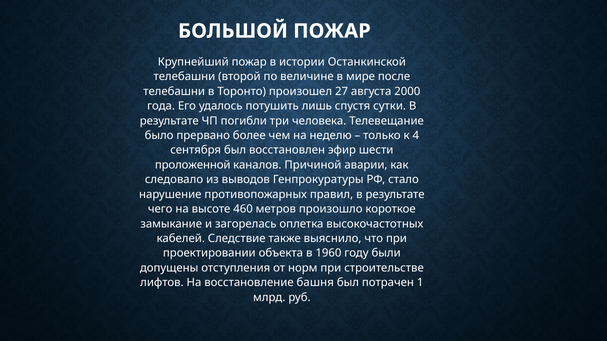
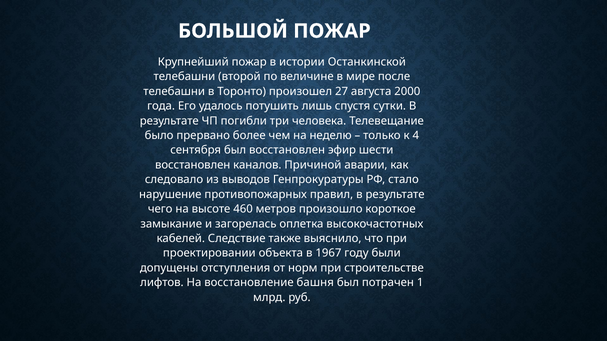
проложенной at (193, 165): проложенной -> восстановлен
1960: 1960 -> 1967
